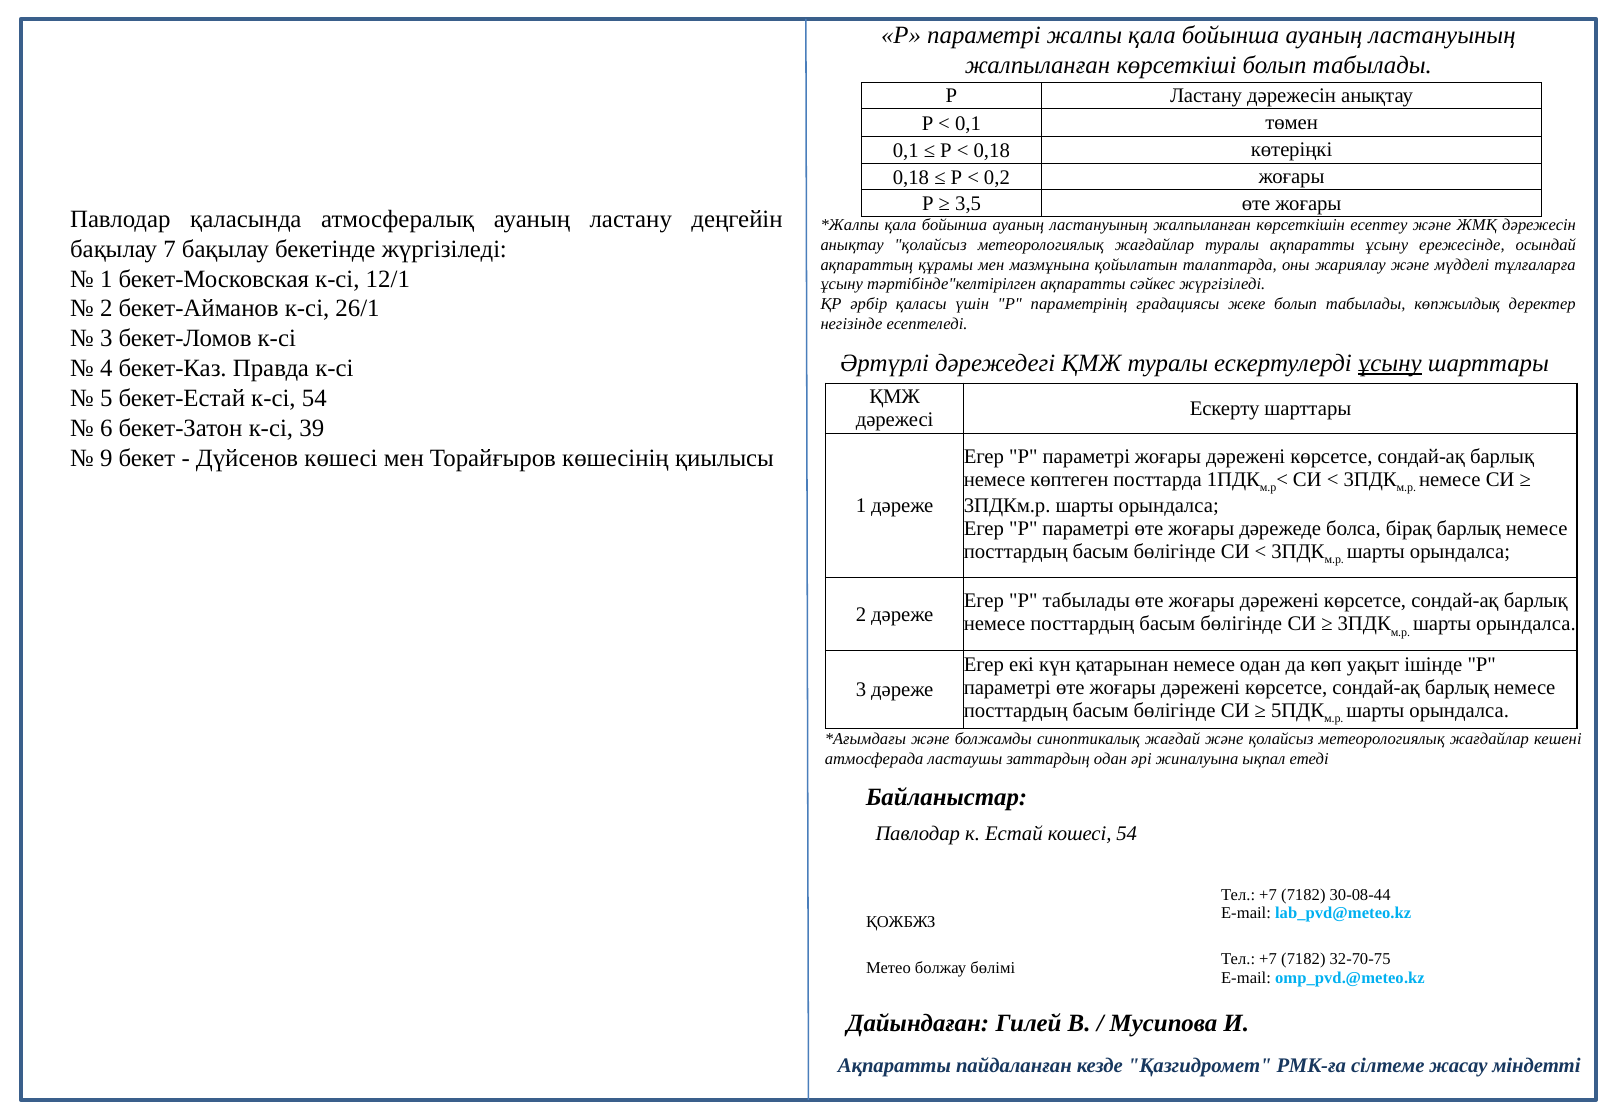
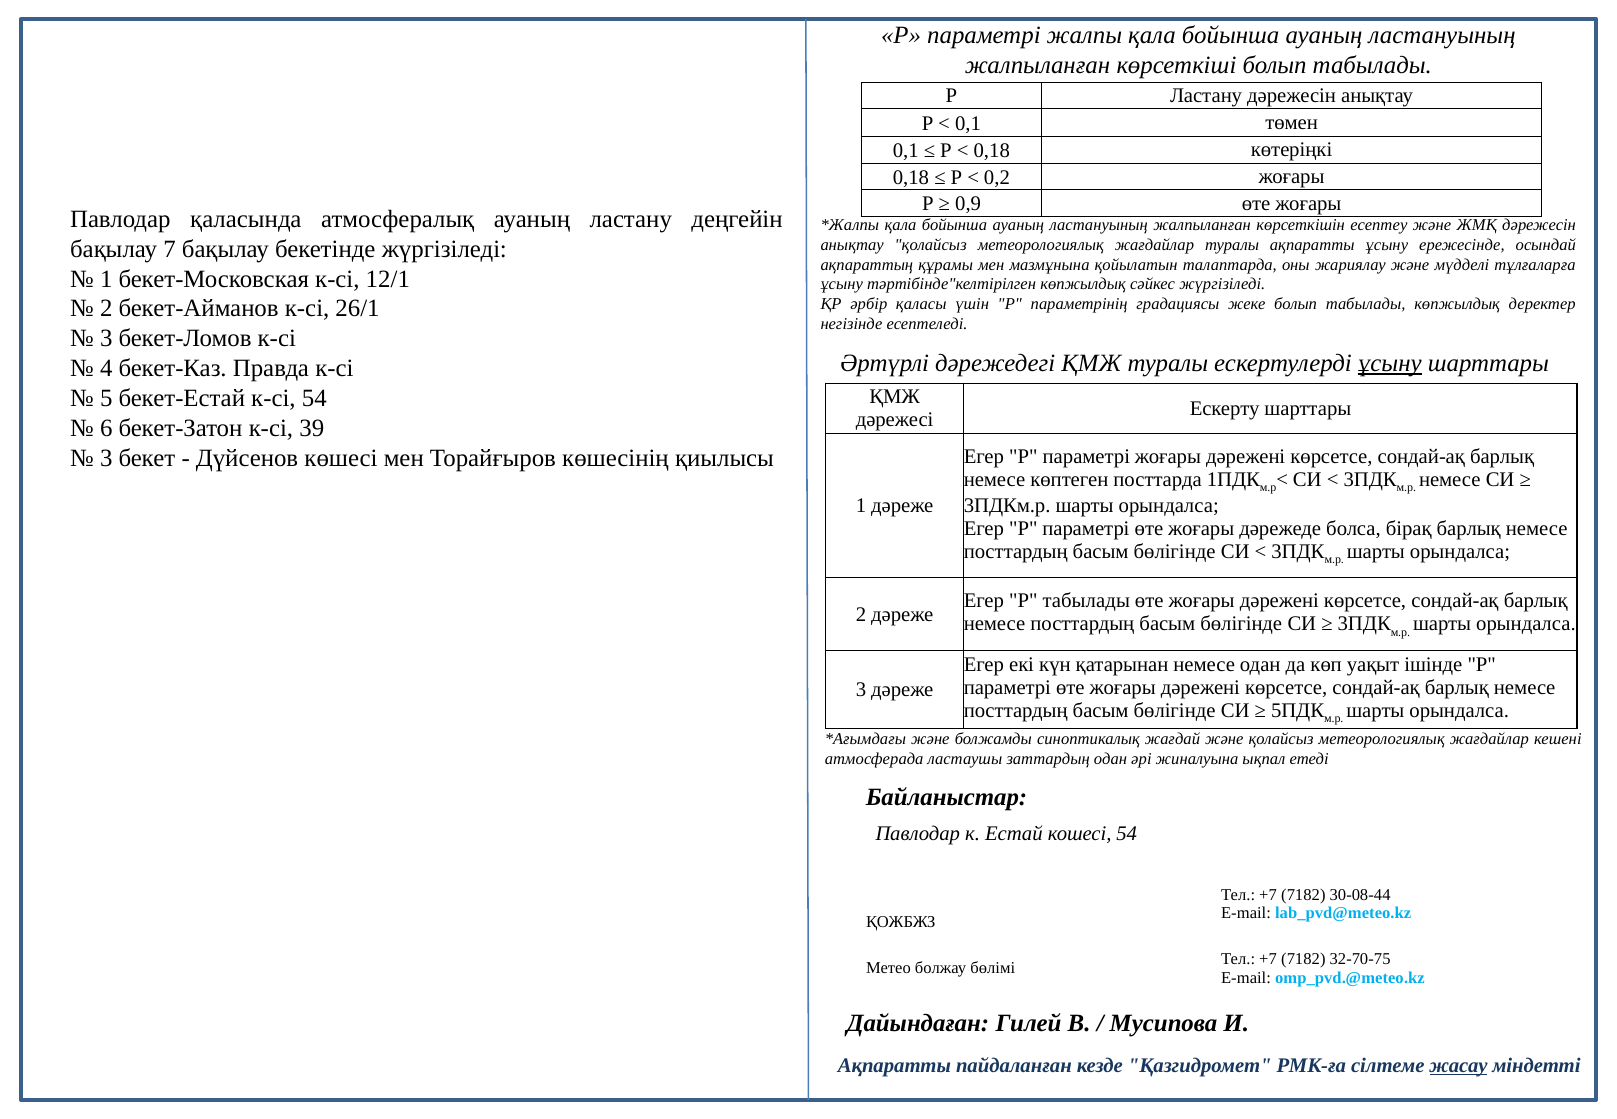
3,5: 3,5 -> 0,9
тәртібінде"келтірілген ақпаратты: ақпаратты -> көпжылдық
9 at (106, 458): 9 -> 3
жасау underline: none -> present
